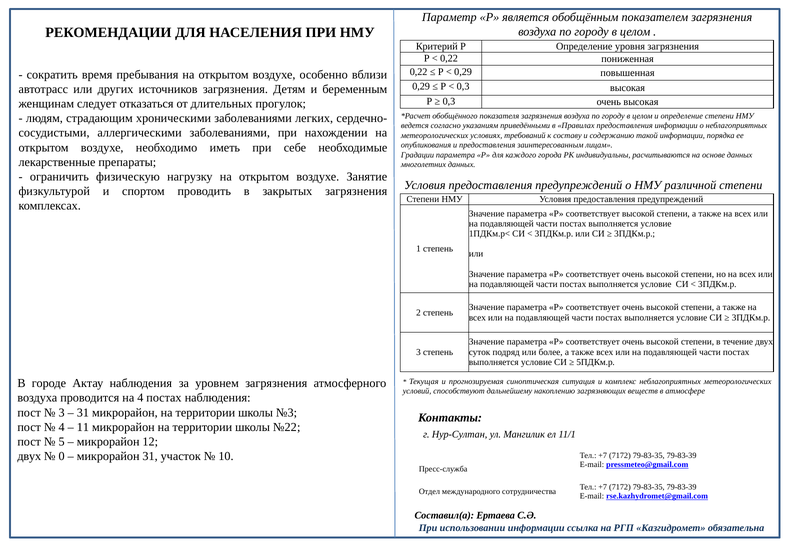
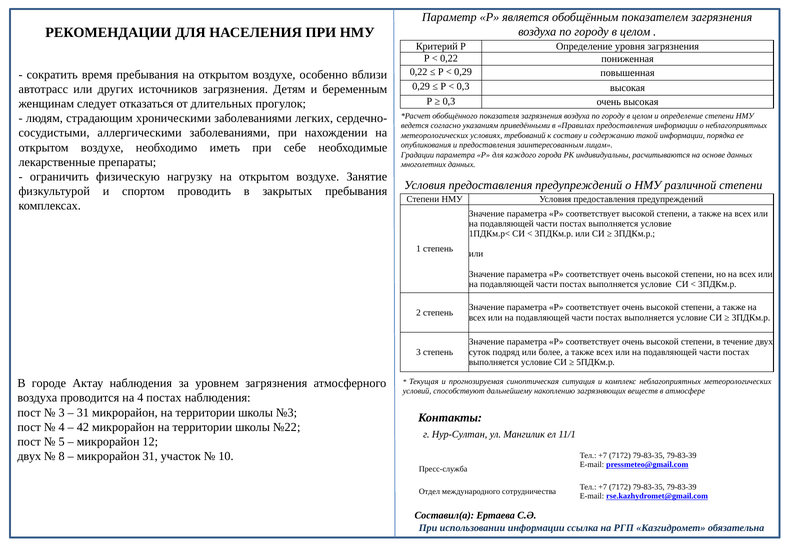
закрытых загрязнения: загрязнения -> пребывания
11: 11 -> 42
0: 0 -> 8
